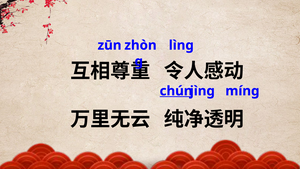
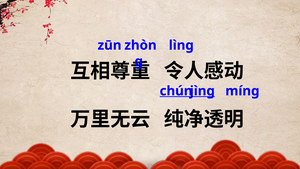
jìnɡ underline: none -> present
